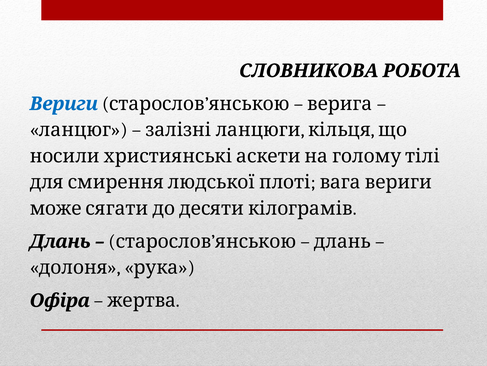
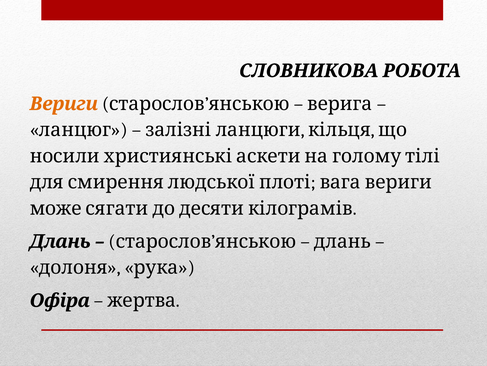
Вериги colour: blue -> orange
